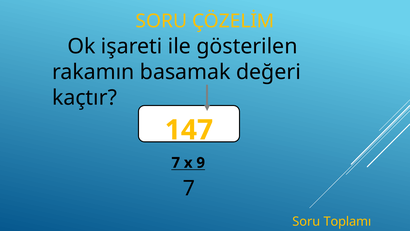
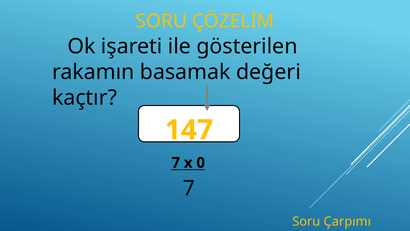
9: 9 -> 0
Toplamı: Toplamı -> Çarpımı
